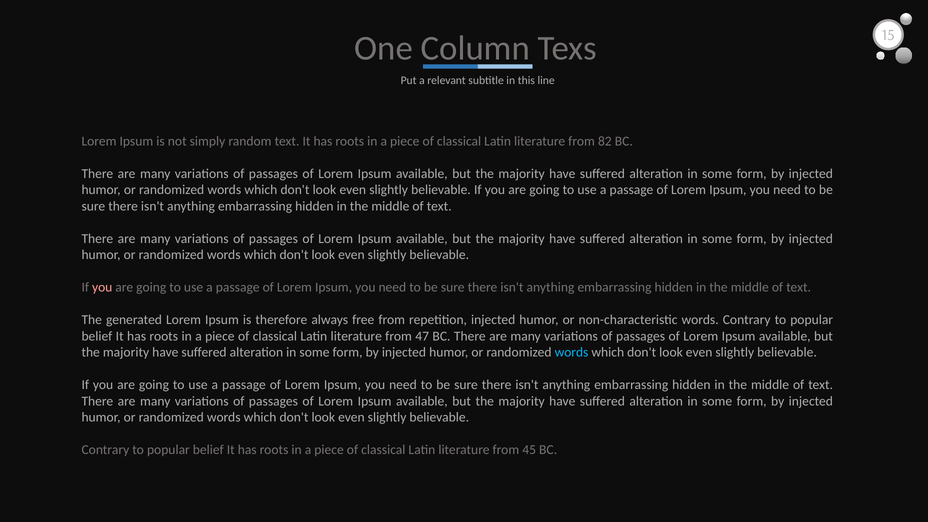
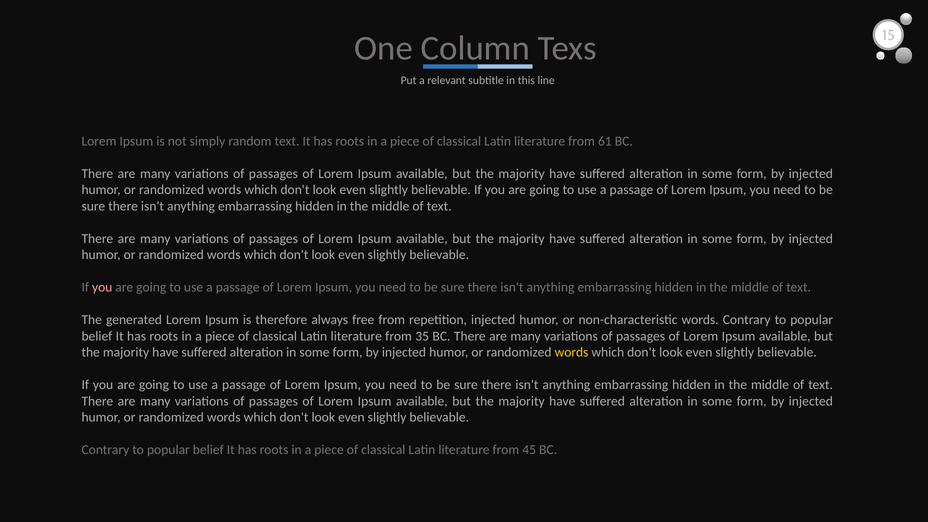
82: 82 -> 61
47: 47 -> 35
words at (572, 352) colour: light blue -> yellow
